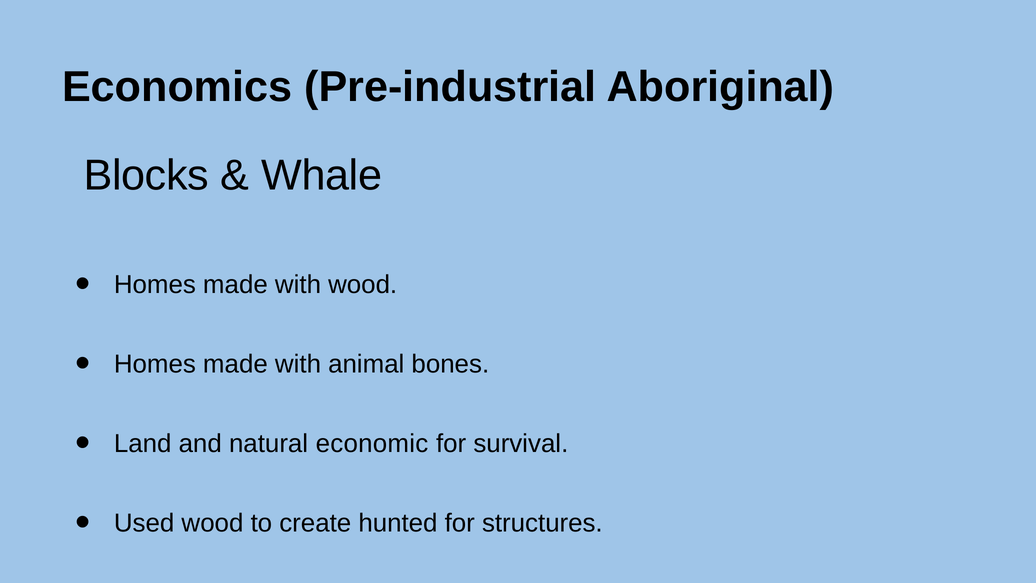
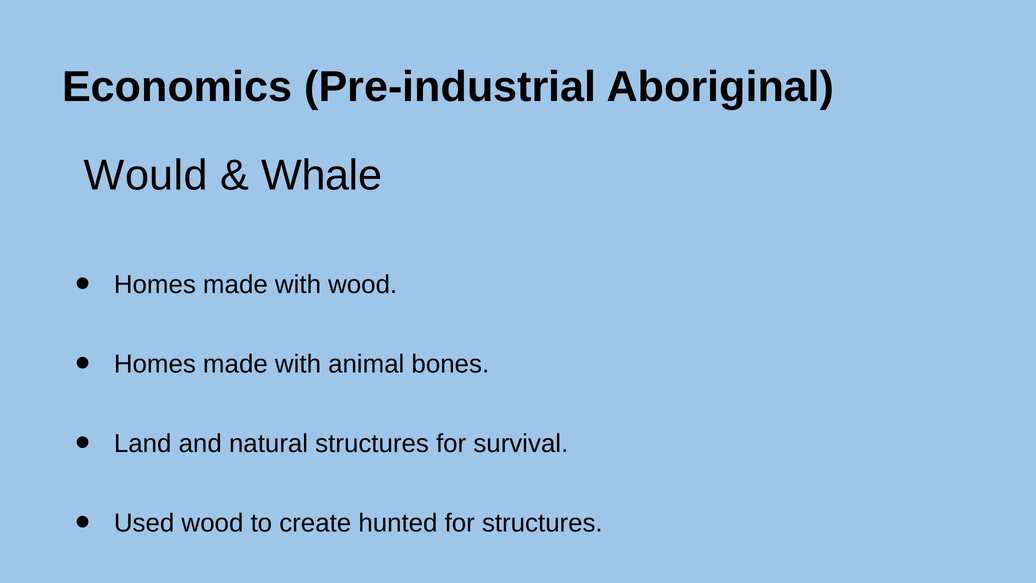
Blocks: Blocks -> Would
natural economic: economic -> structures
